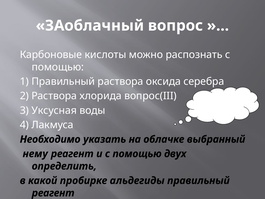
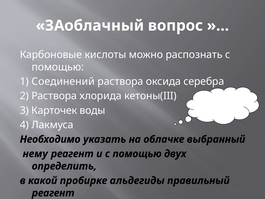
1 Правильный: Правильный -> Соединений
вопрос(III: вопрос(III -> кетоны(III
Уксусная: Уксусная -> Карточек
